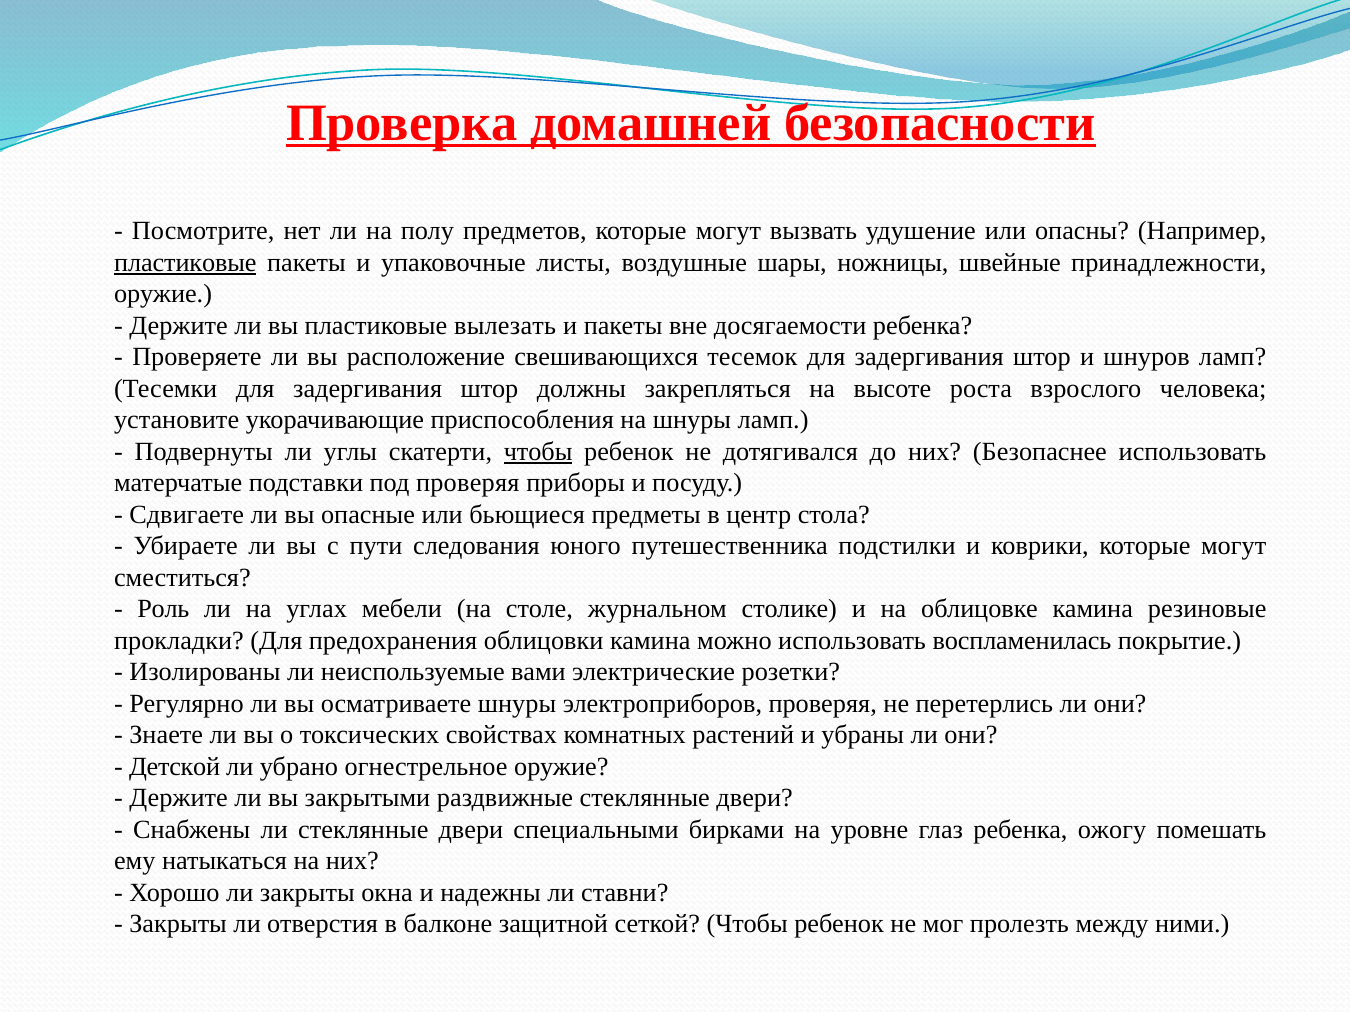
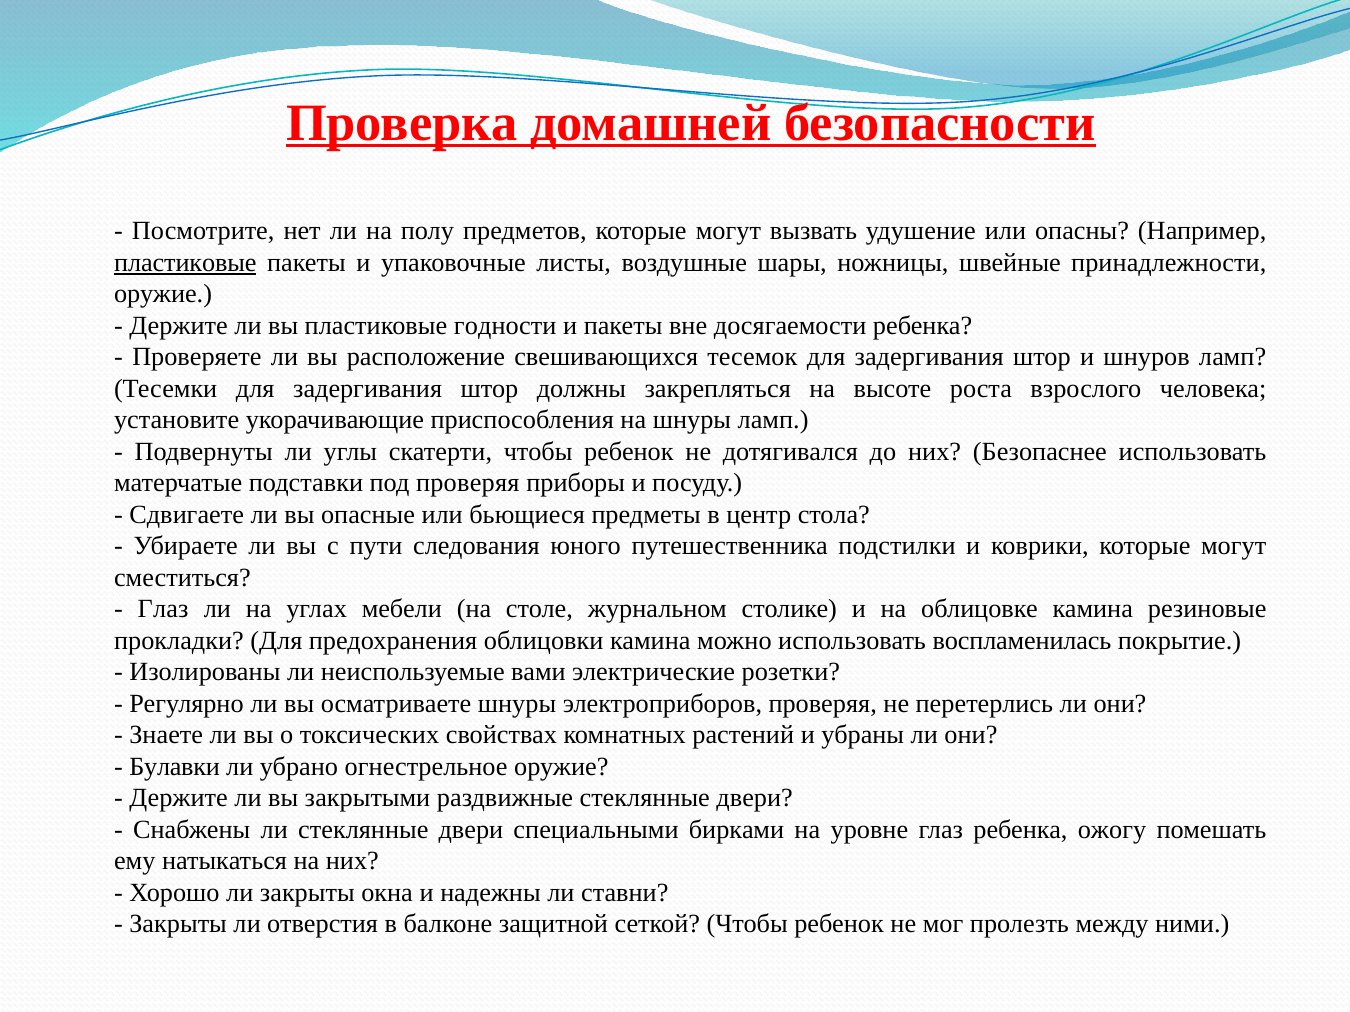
вылезать: вылезать -> годности
чтобы at (538, 452) underline: present -> none
Роль at (163, 610): Роль -> Глаз
Детской: Детской -> Булавки
